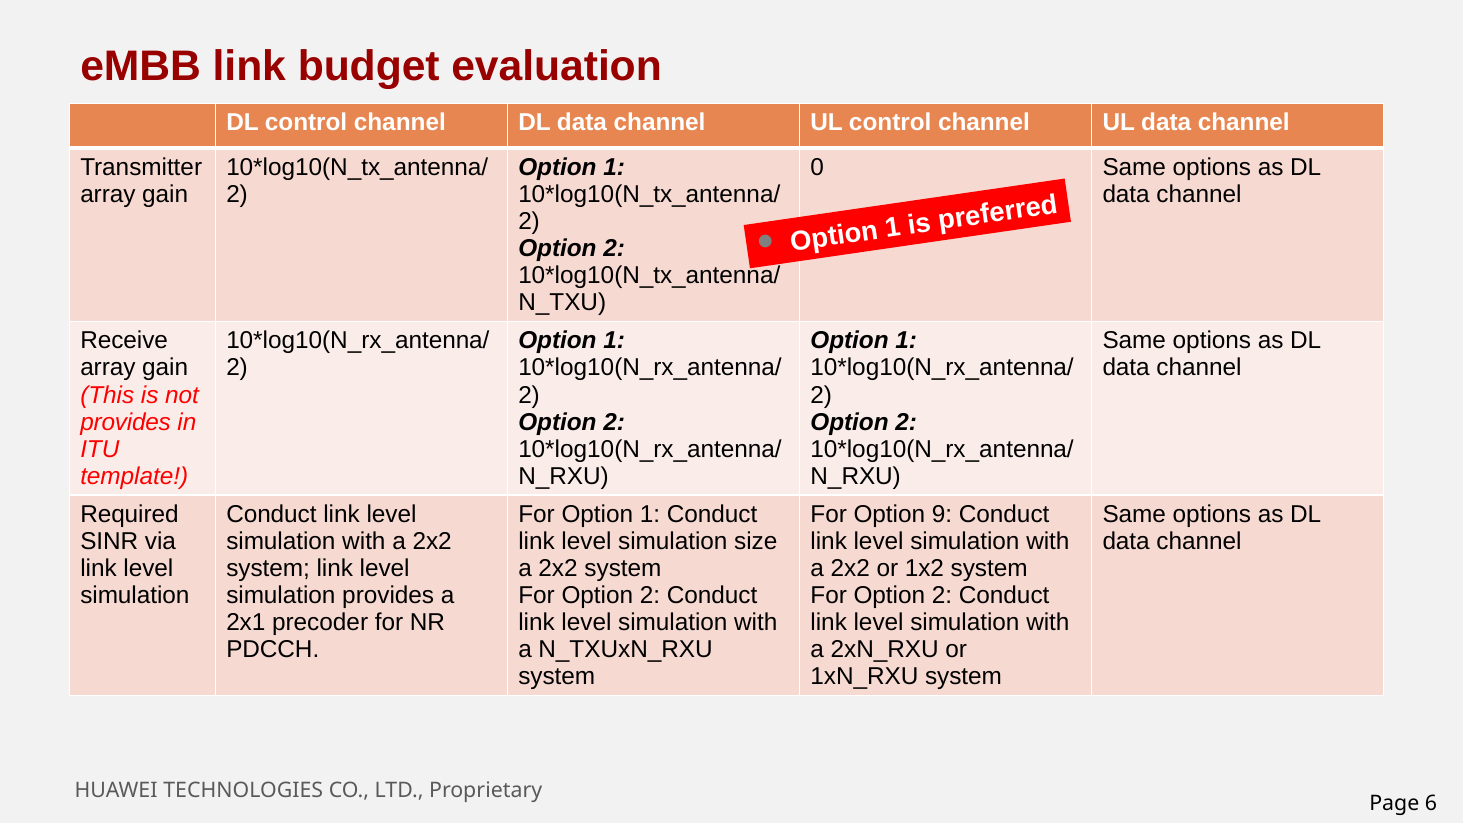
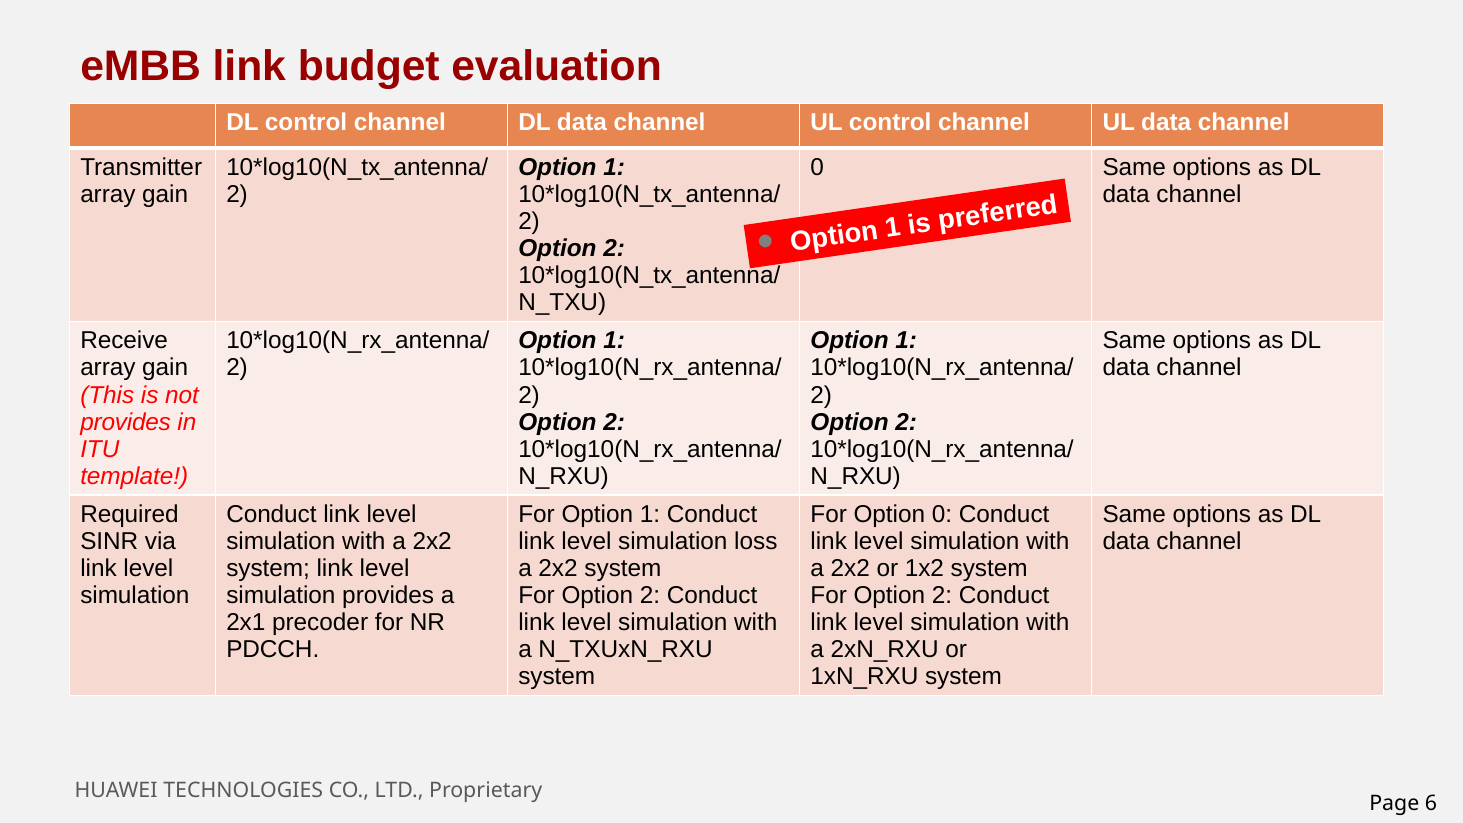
Option 9: 9 -> 0
size: size -> loss
